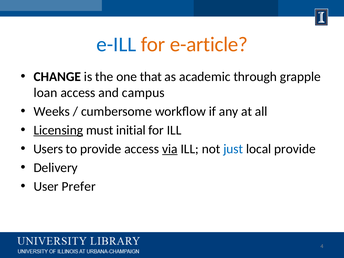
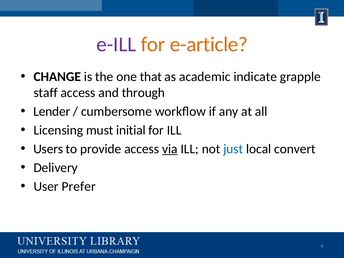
e-ILL colour: blue -> purple
through: through -> indicate
loan: loan -> staff
campus: campus -> through
Weeks: Weeks -> Lender
Licensing underline: present -> none
local provide: provide -> convert
